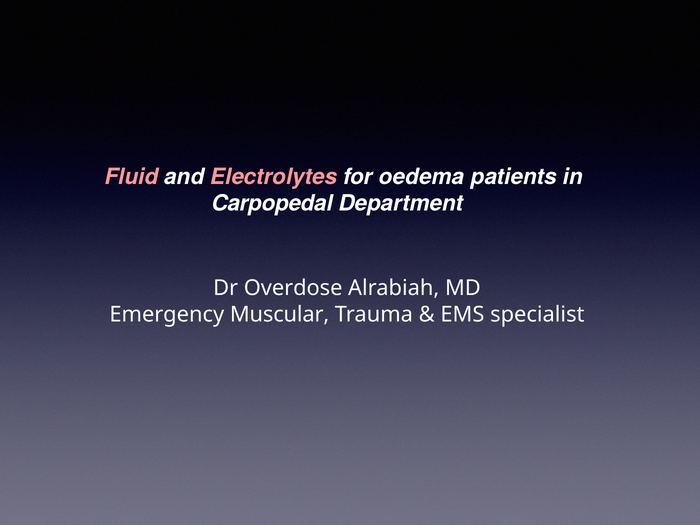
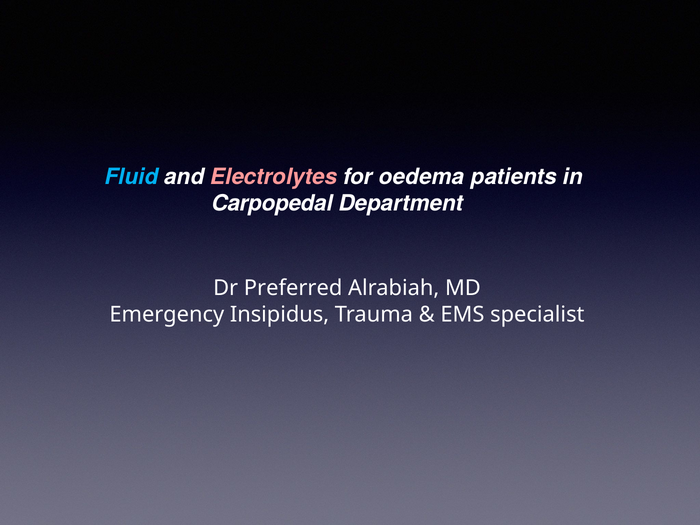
Fluid colour: pink -> light blue
Overdose: Overdose -> Preferred
Muscular: Muscular -> Insipidus
